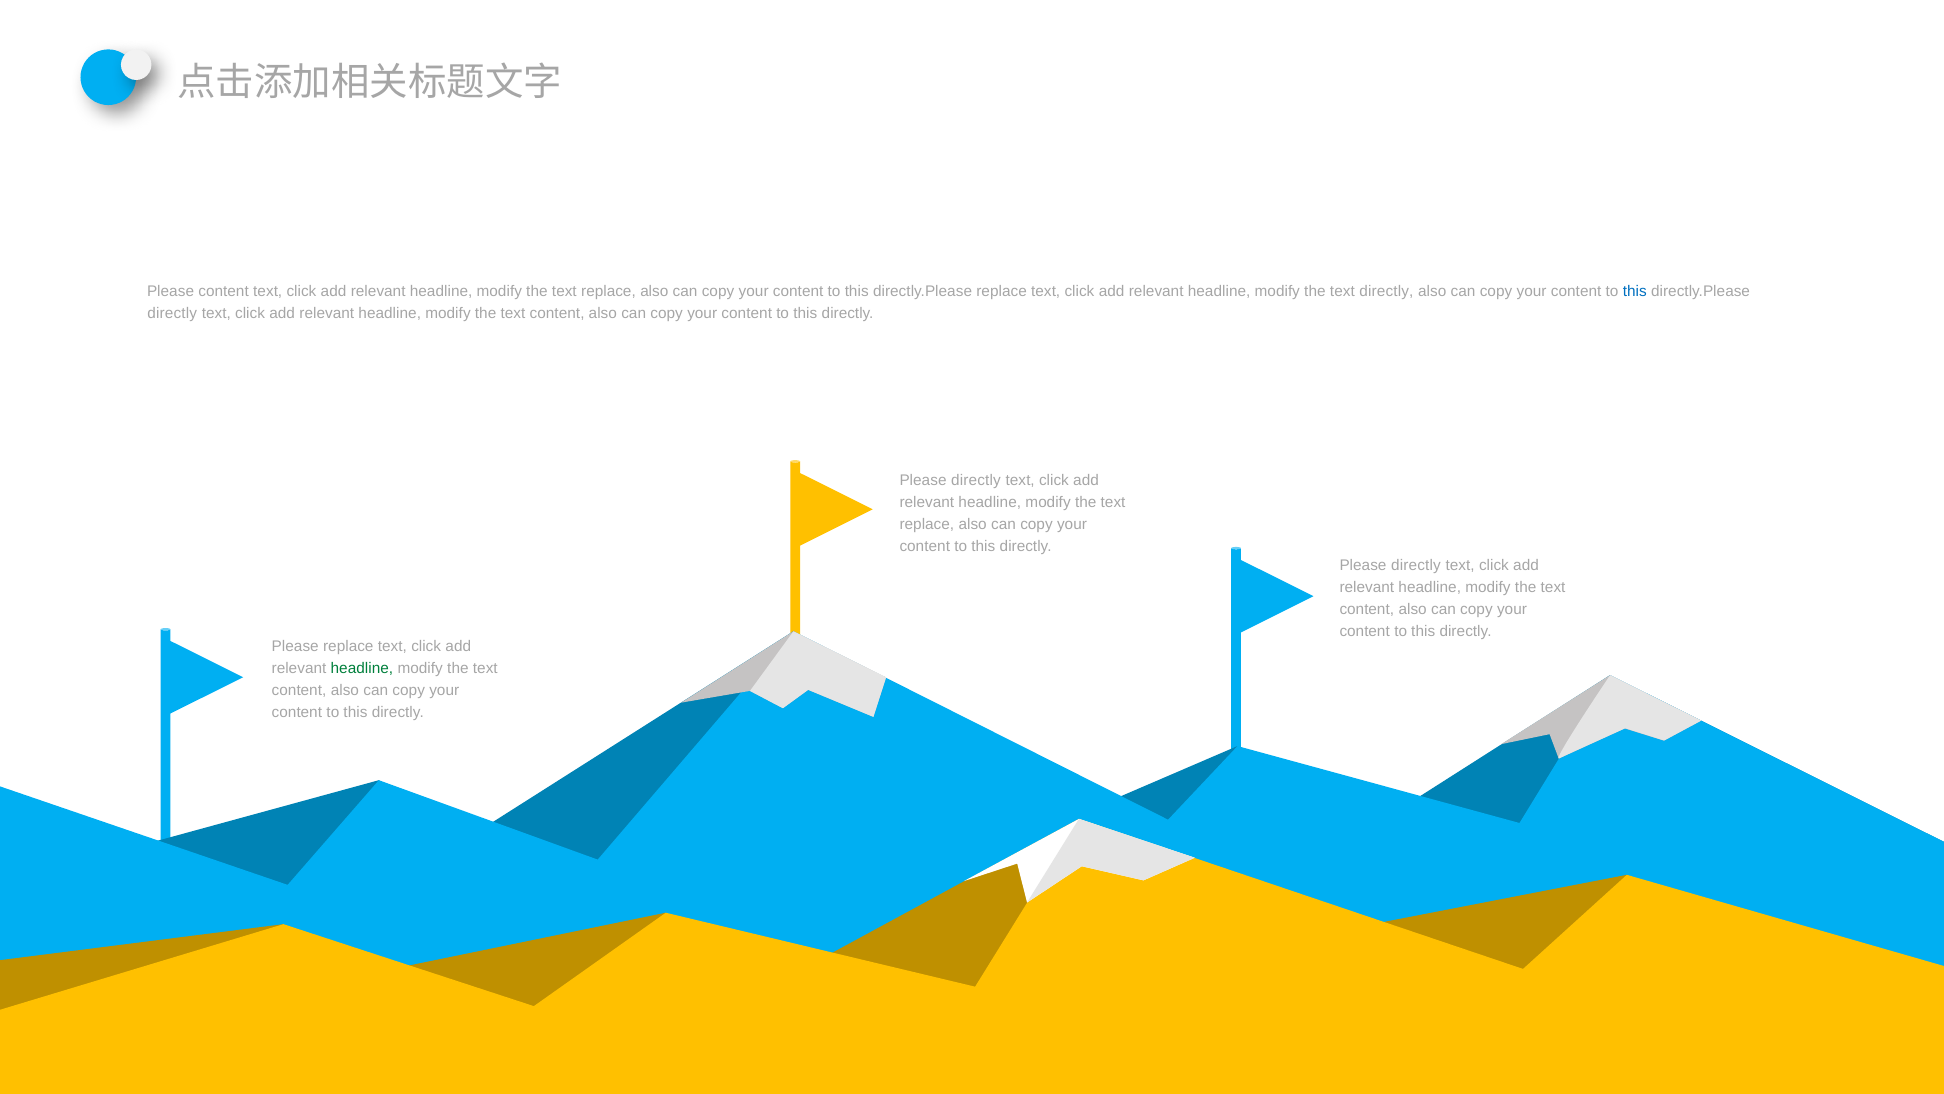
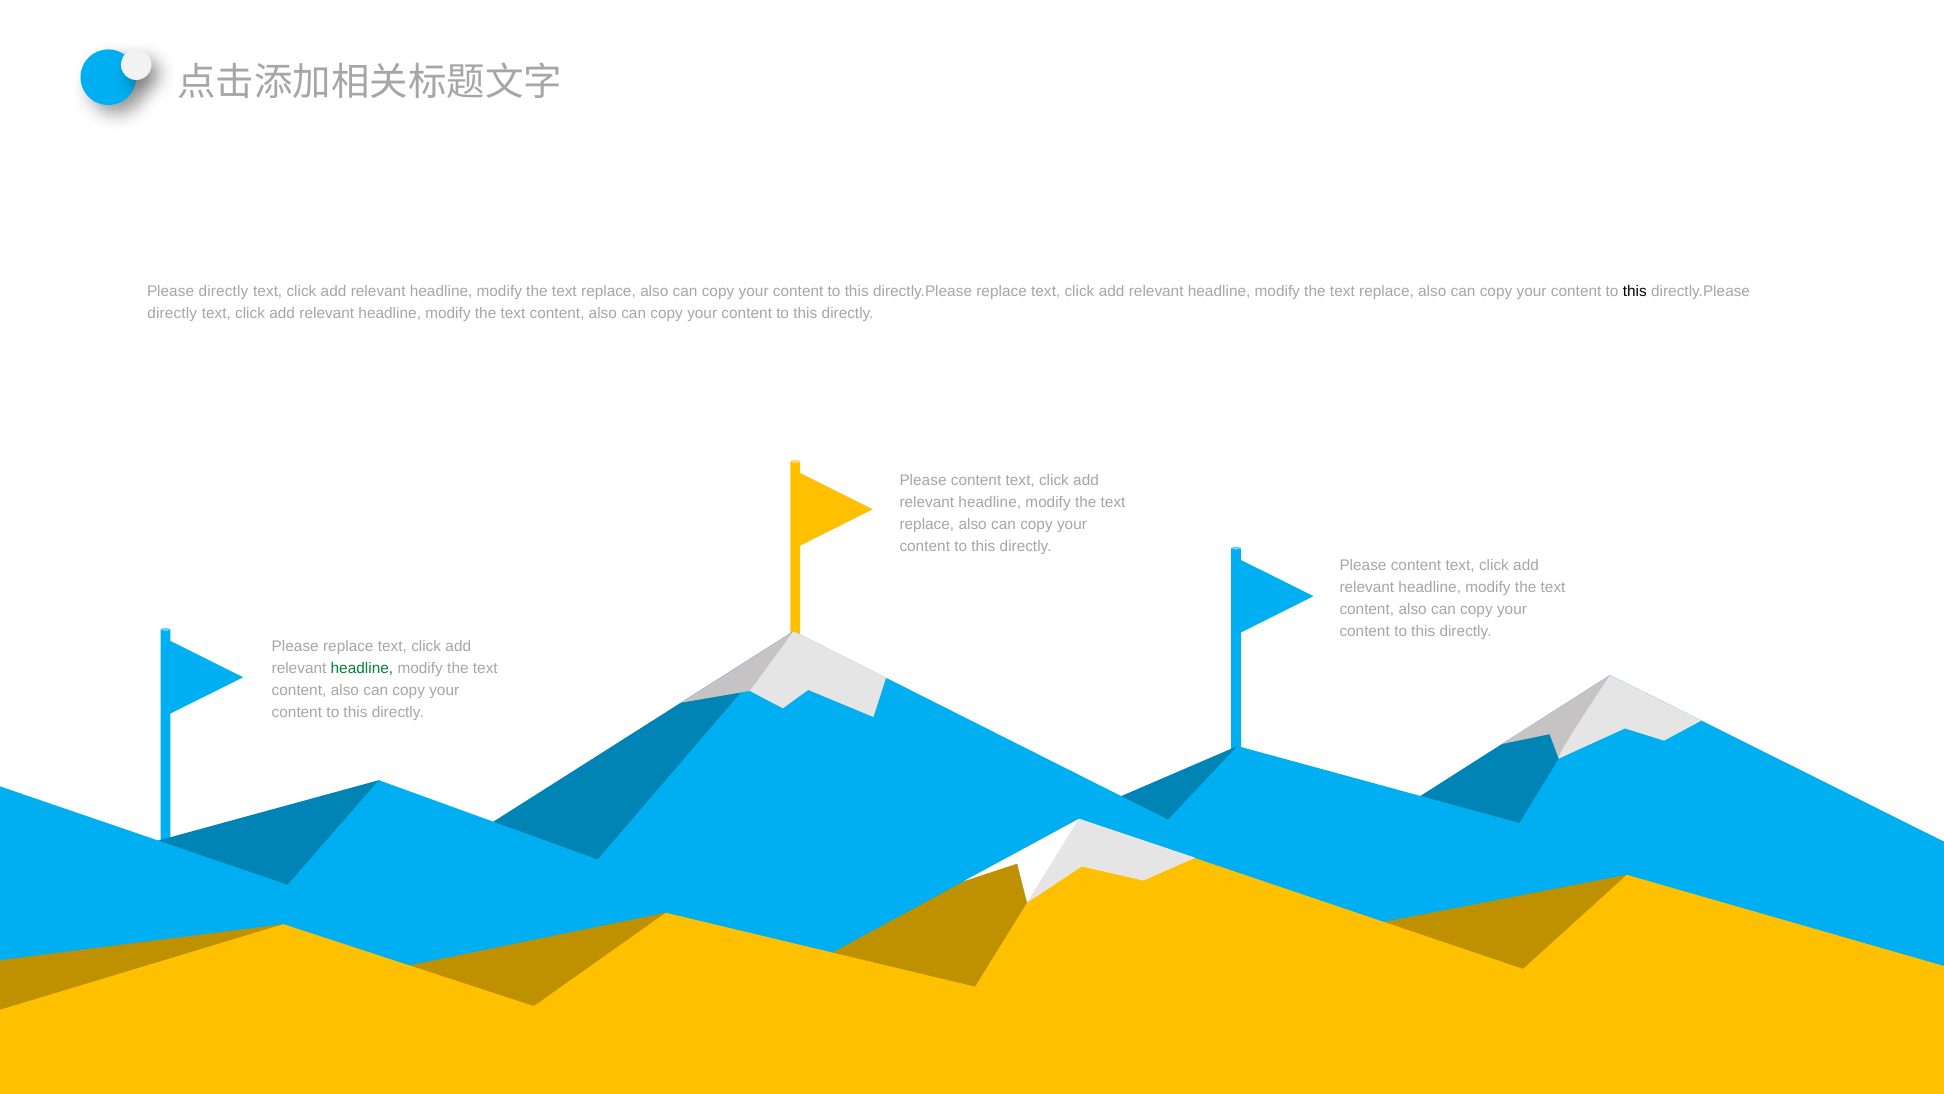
Please content: content -> directly
directly at (1386, 291): directly -> replace
this at (1635, 291) colour: blue -> black
directly at (976, 480): directly -> content
directly at (1416, 565): directly -> content
